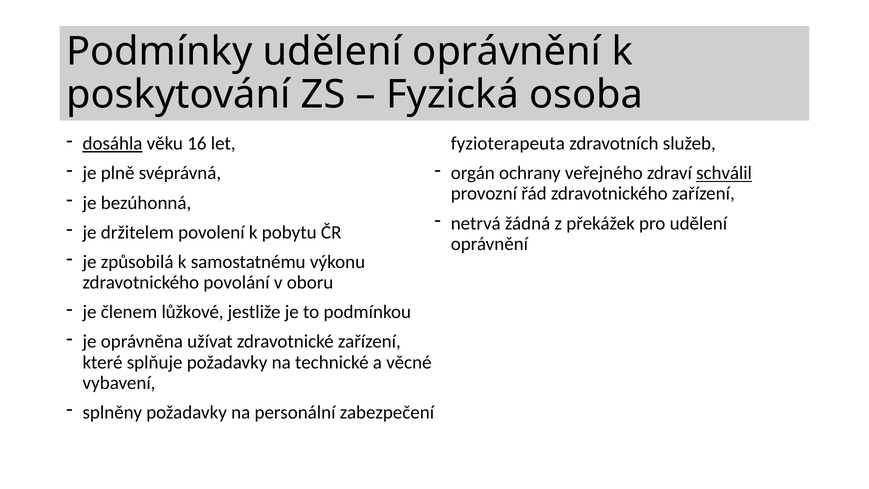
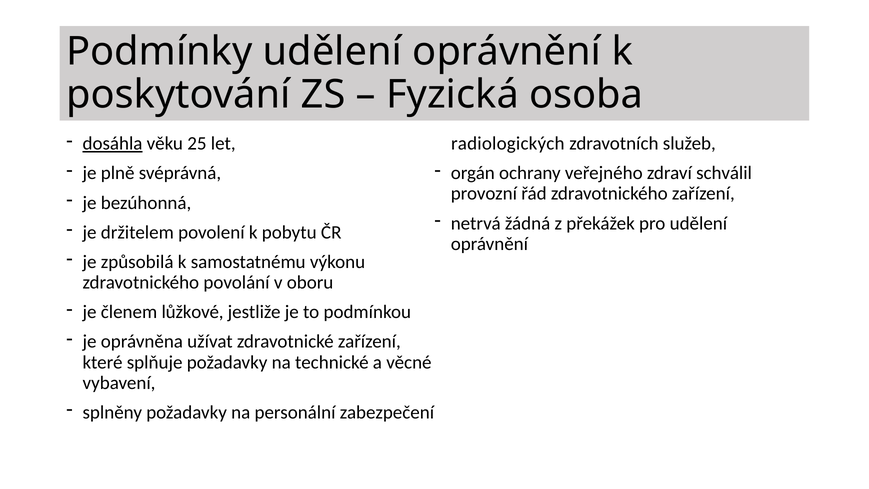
16: 16 -> 25
fyzioterapeuta: fyzioterapeuta -> radiologických
schválil underline: present -> none
